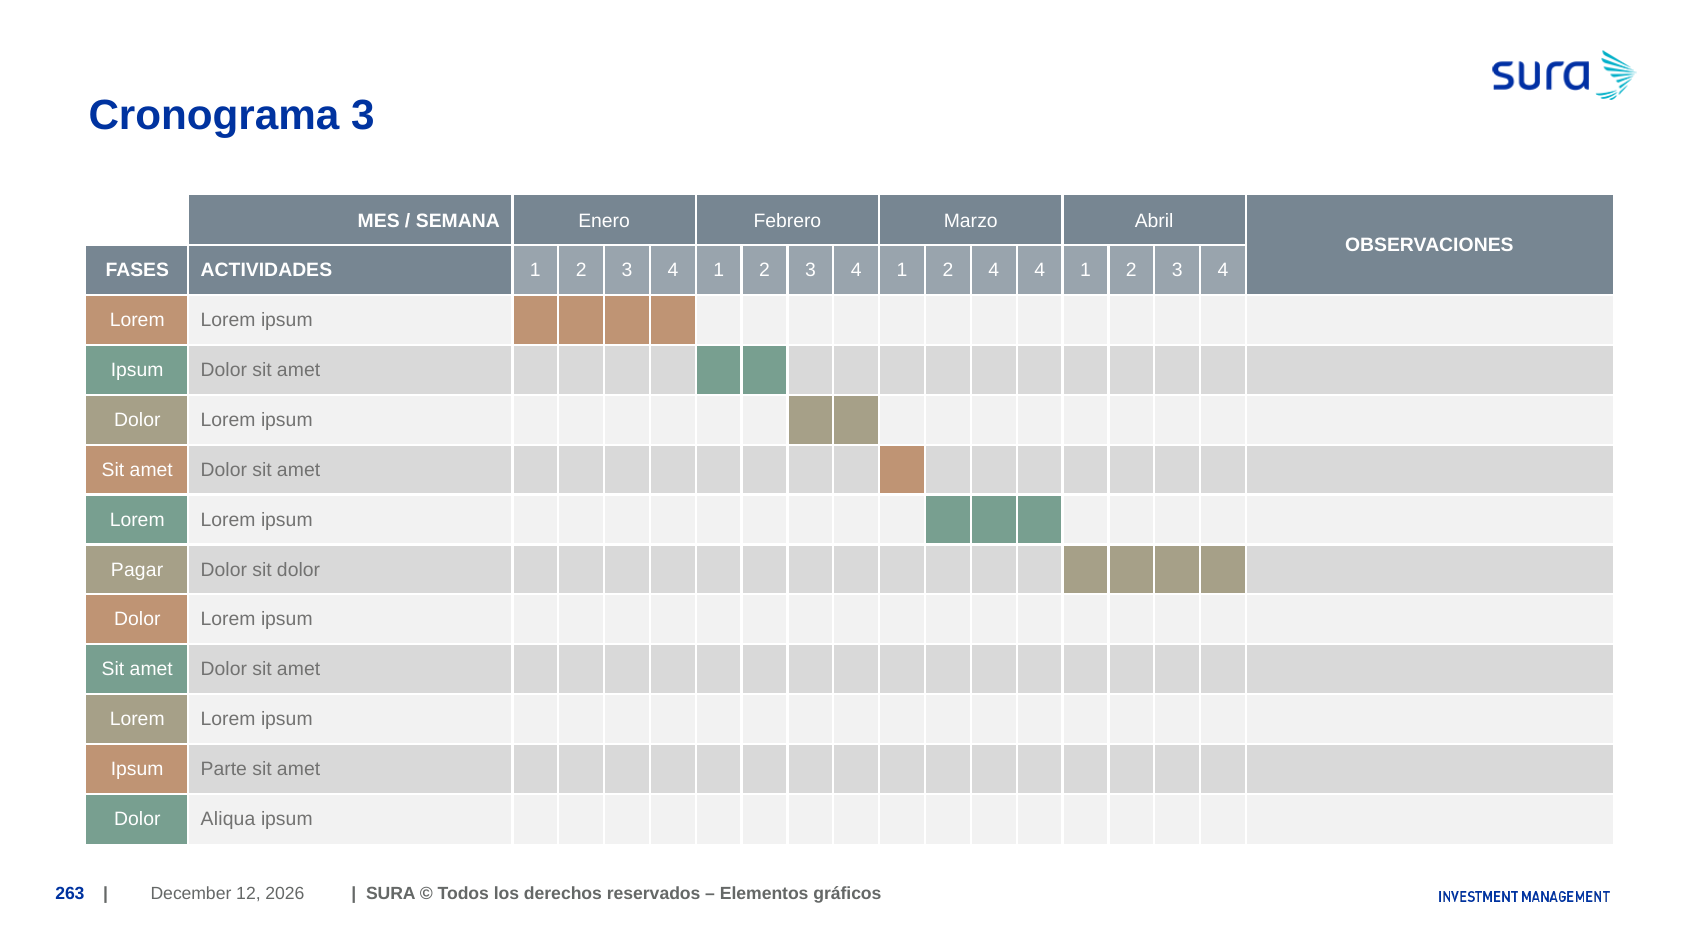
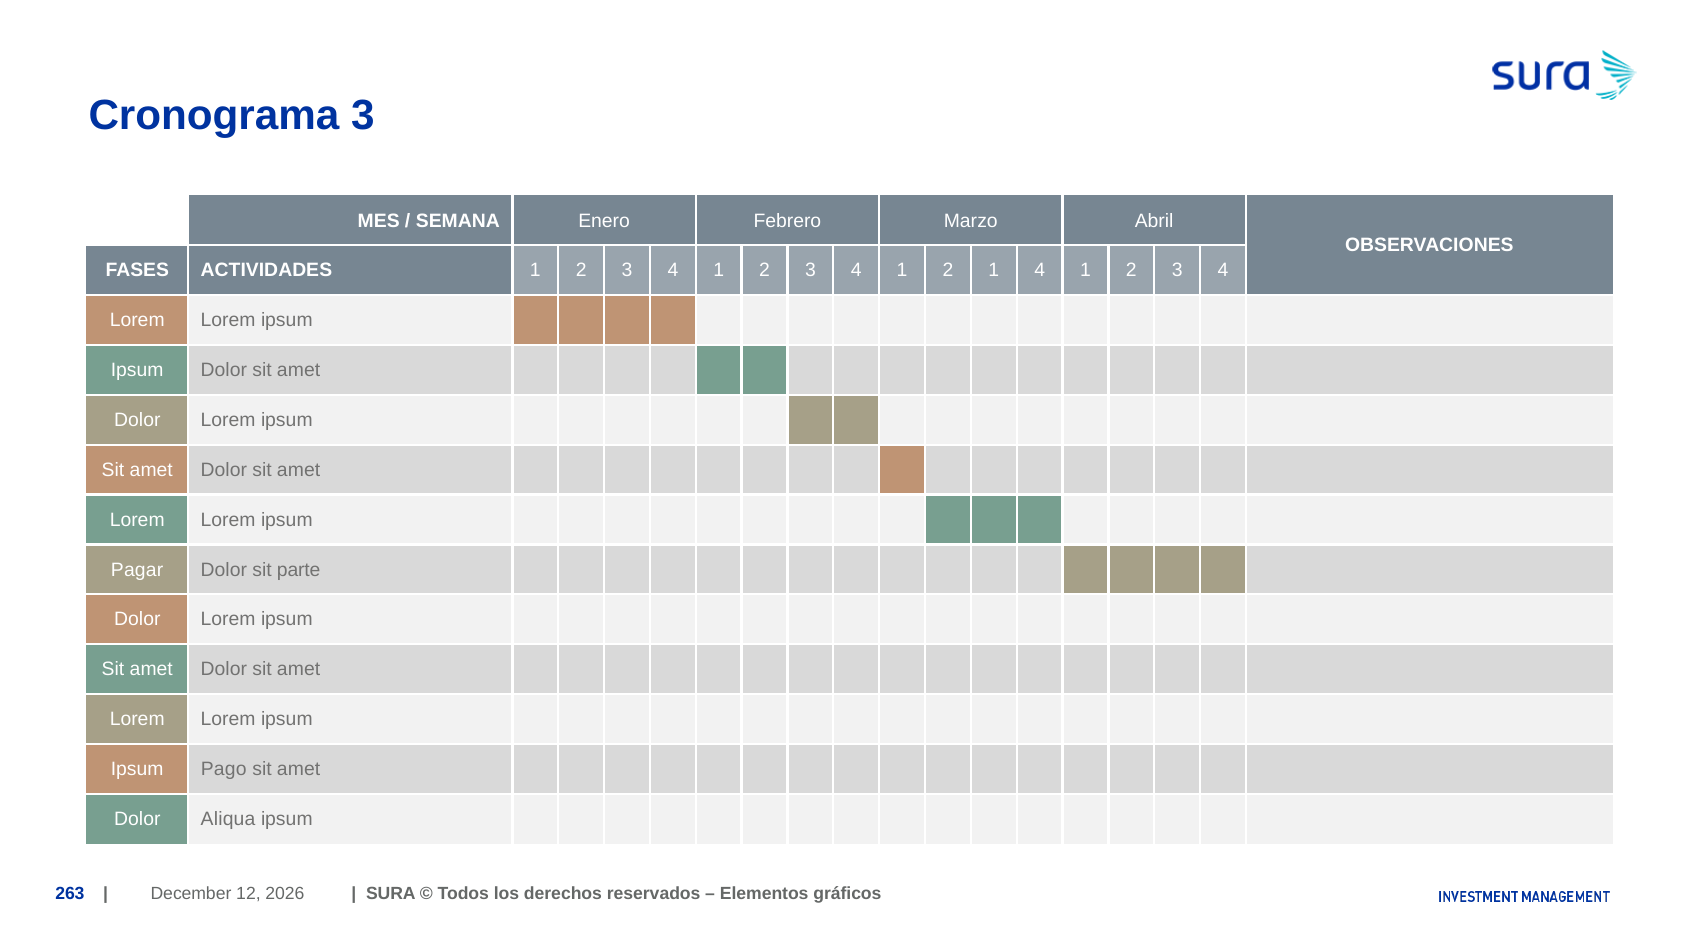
2 4: 4 -> 1
sit dolor: dolor -> parte
Parte: Parte -> Pago
